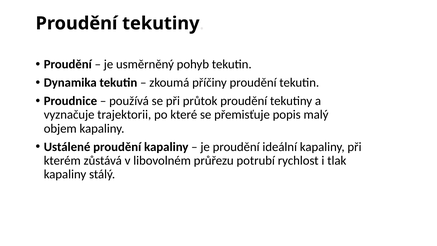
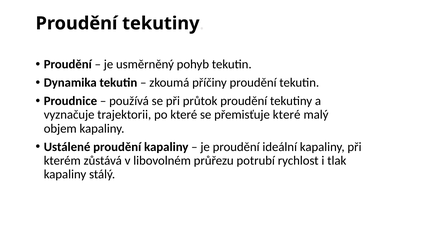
přemisťuje popis: popis -> které
